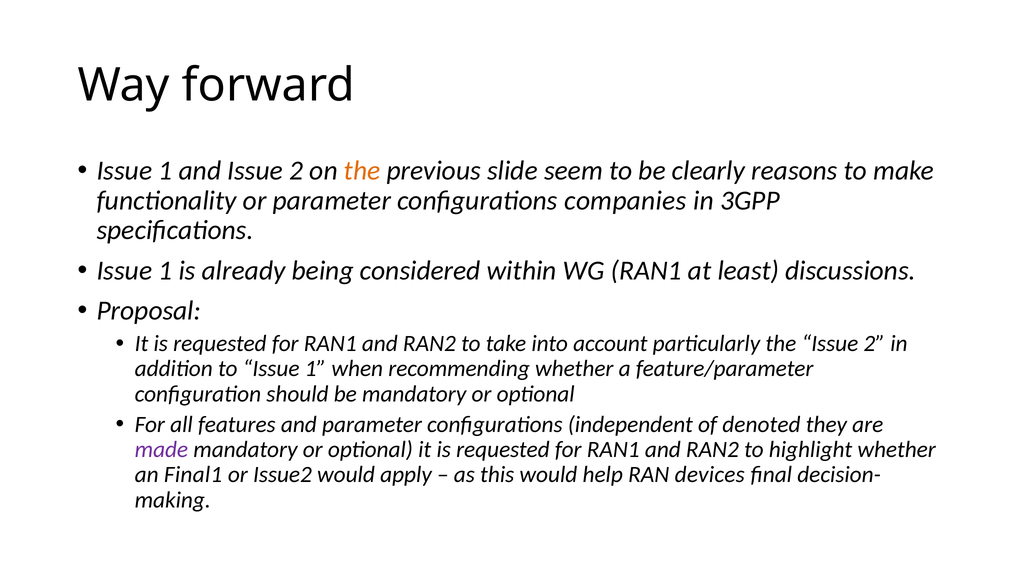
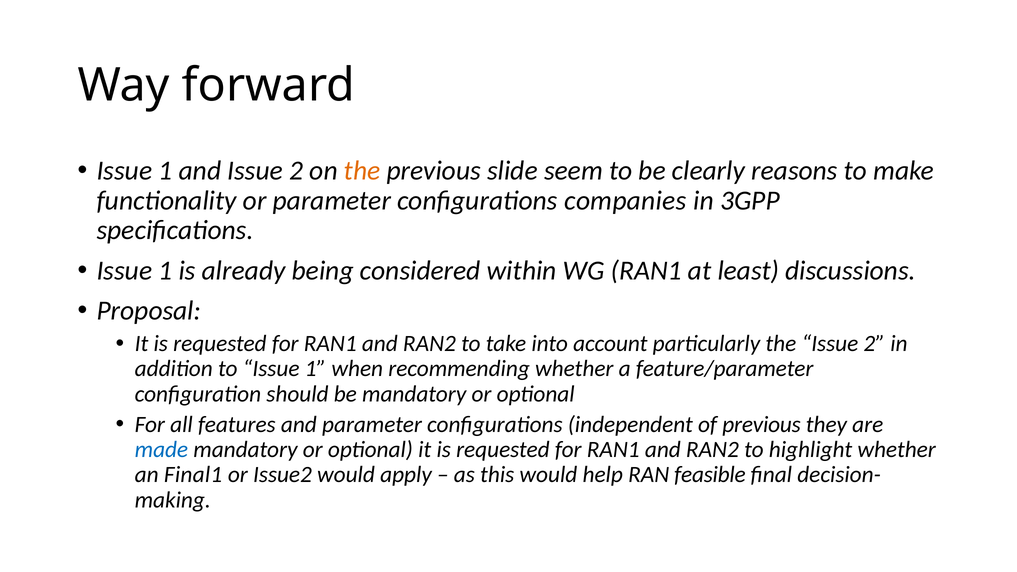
of denoted: denoted -> previous
made colour: purple -> blue
devices: devices -> feasible
